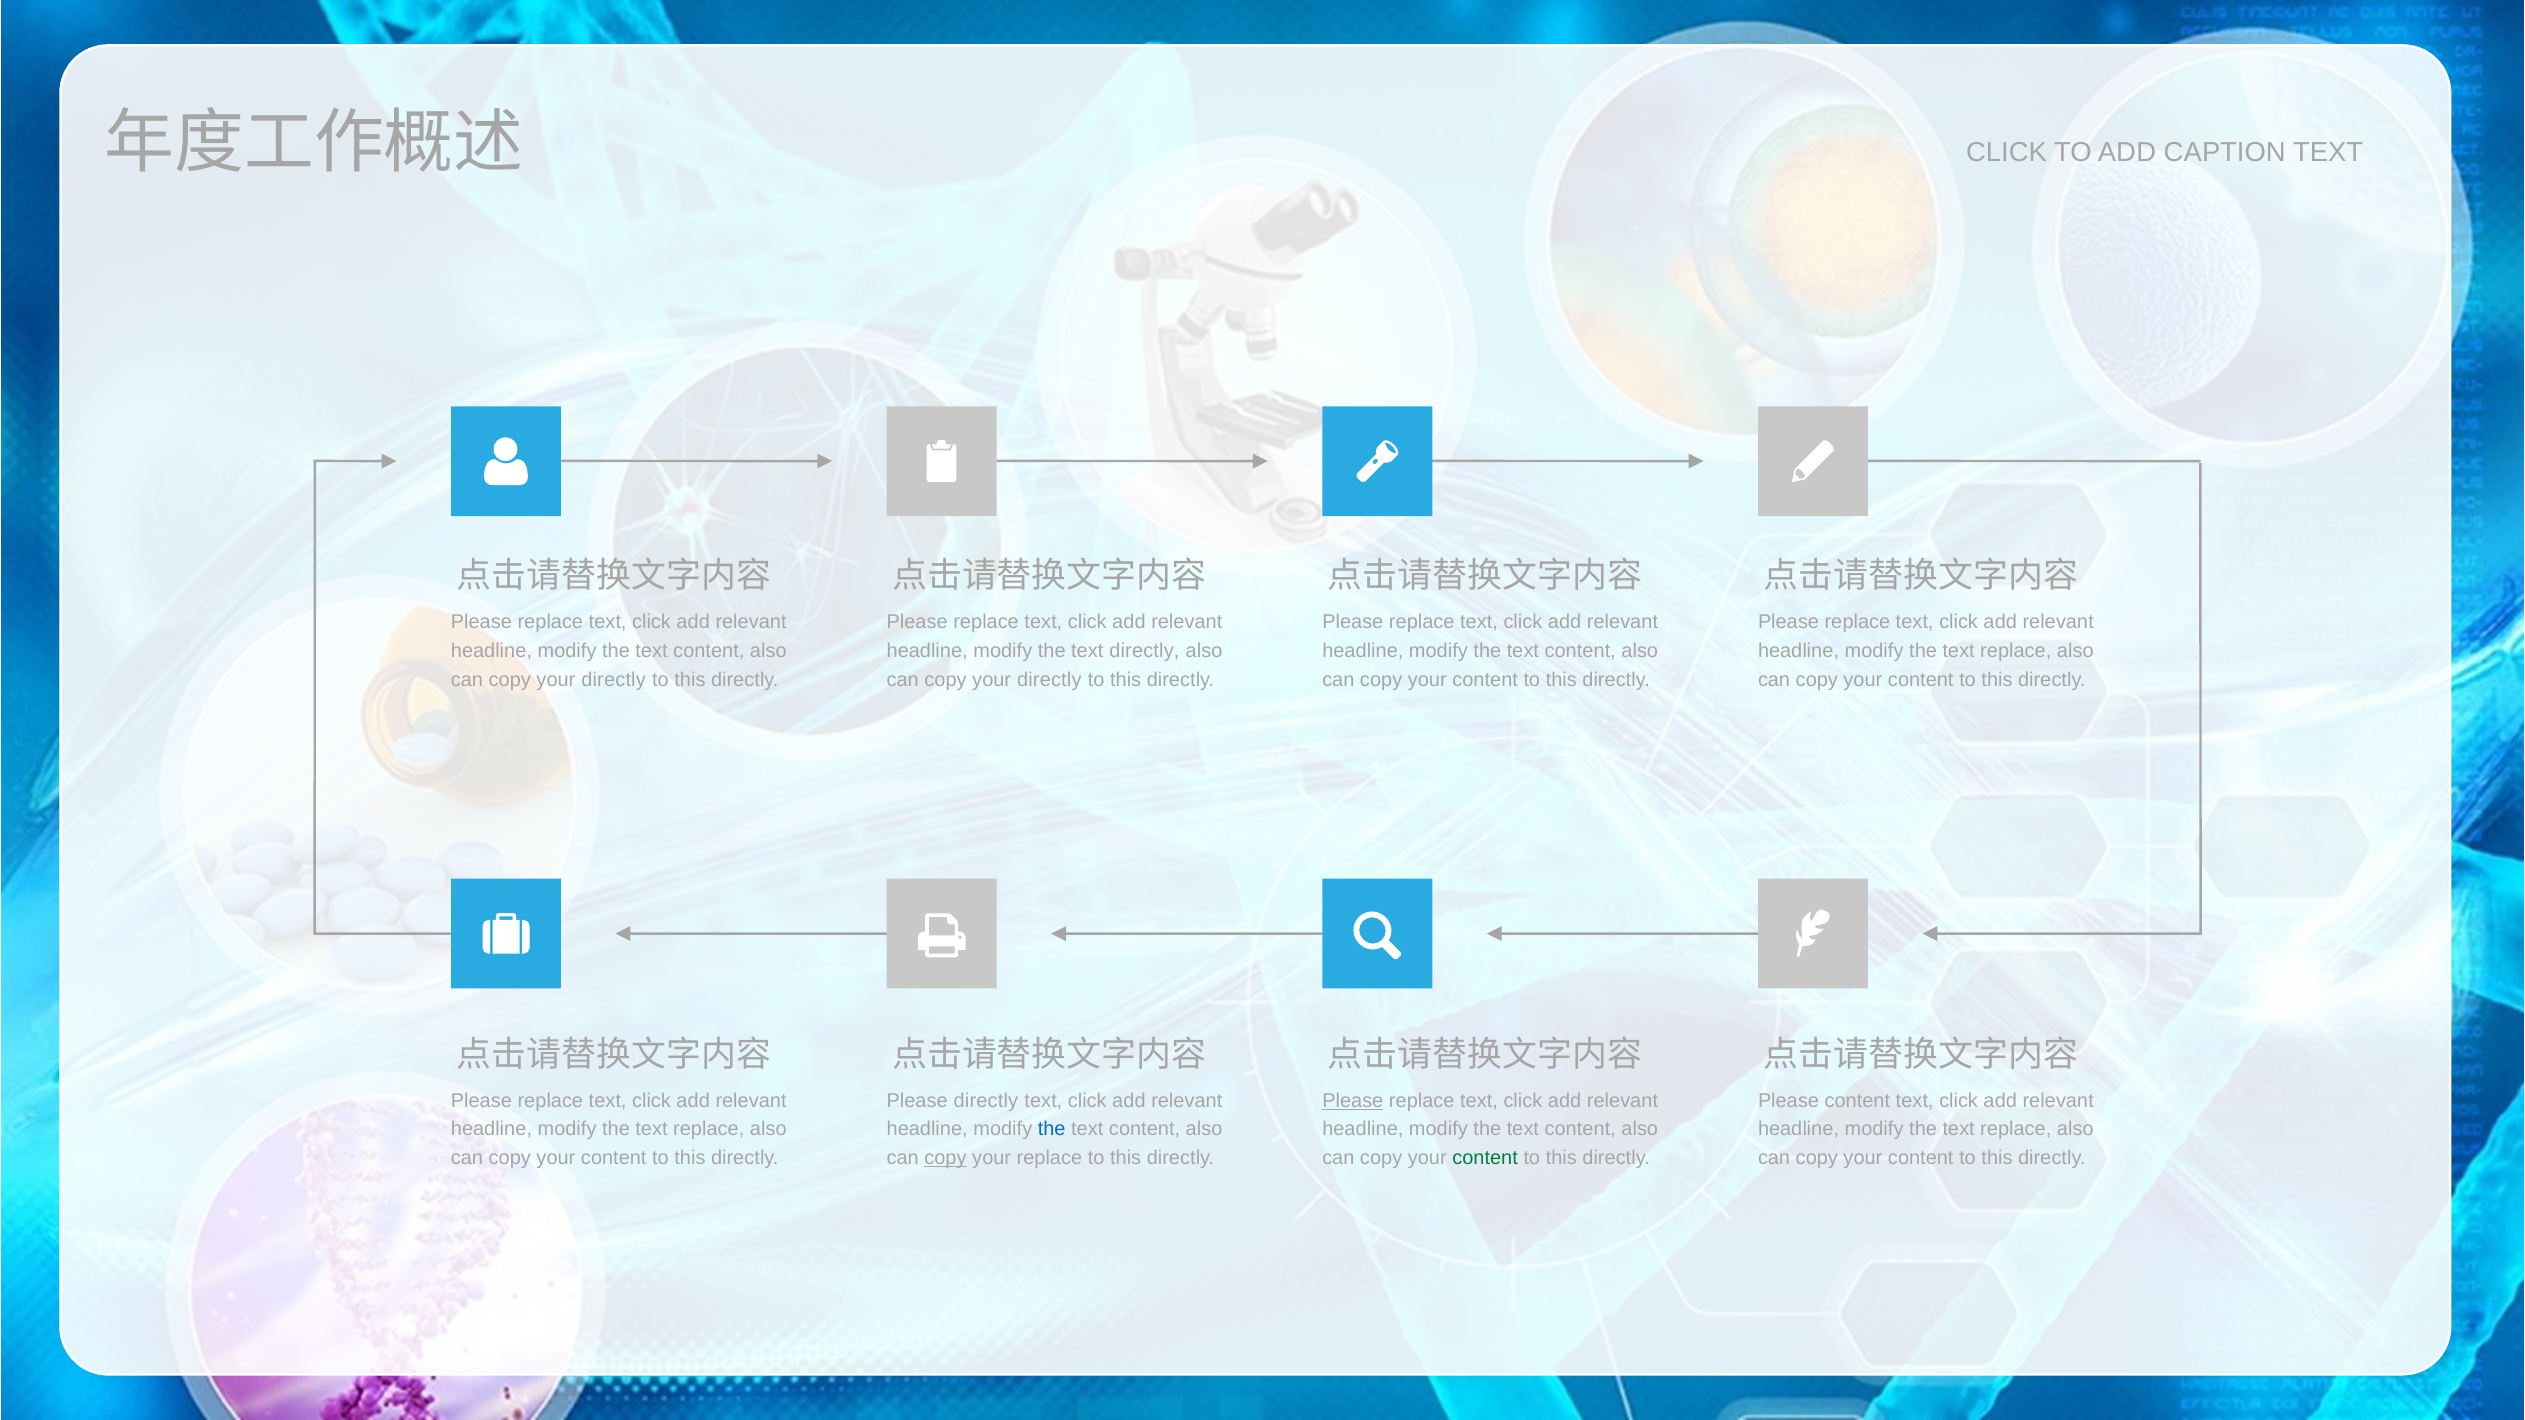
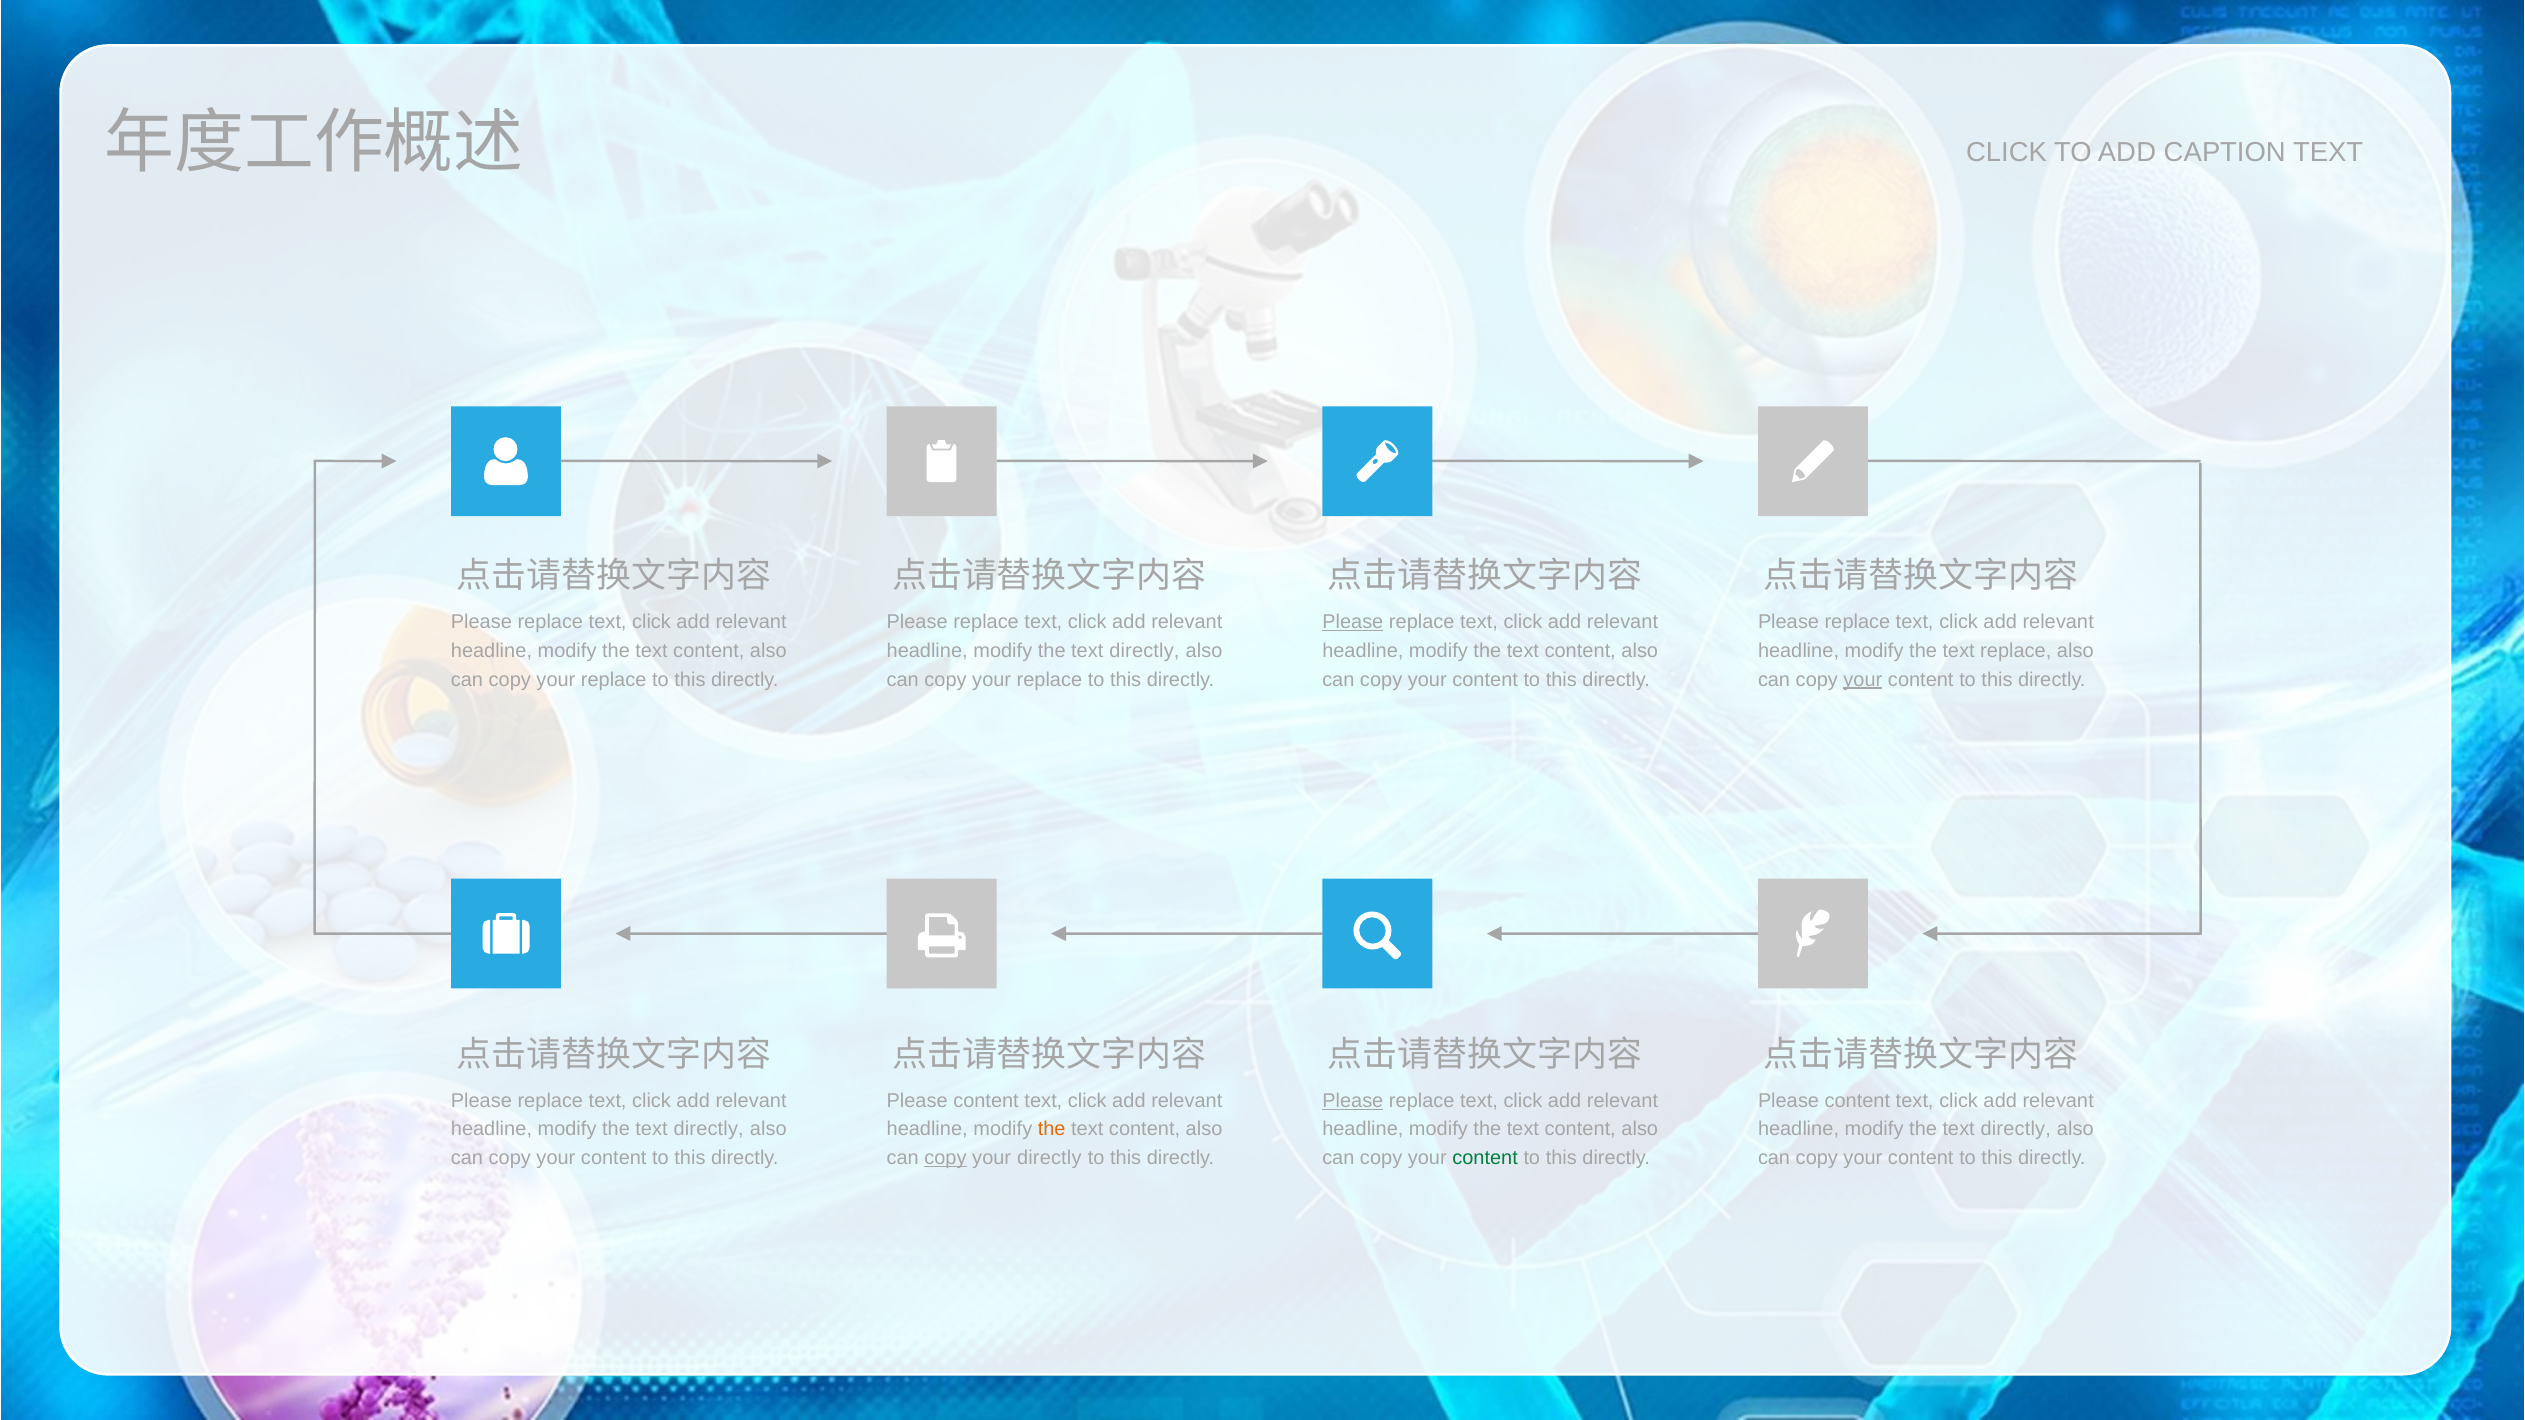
Please at (1353, 622) underline: none -> present
directly at (614, 680): directly -> replace
directly at (1049, 680): directly -> replace
your at (1863, 680) underline: none -> present
directly at (986, 1101): directly -> content
replace at (709, 1129): replace -> directly
the at (1052, 1129) colour: blue -> orange
replace at (2016, 1129): replace -> directly
your replace: replace -> directly
